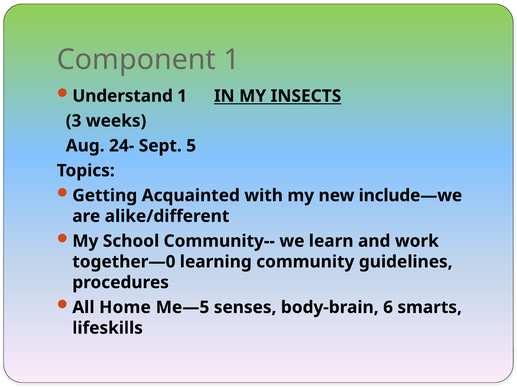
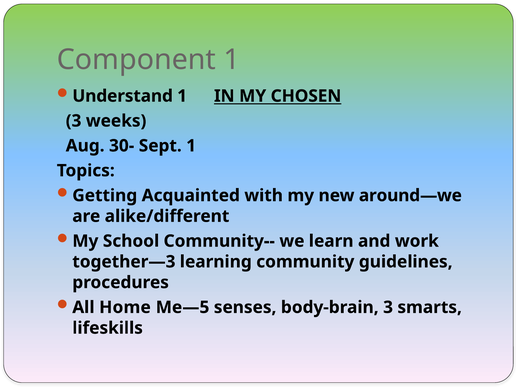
INSECTS: INSECTS -> CHOSEN
24-: 24- -> 30-
Sept 5: 5 -> 1
include—we: include—we -> around—we
together—0: together—0 -> together—3
body-brain 6: 6 -> 3
